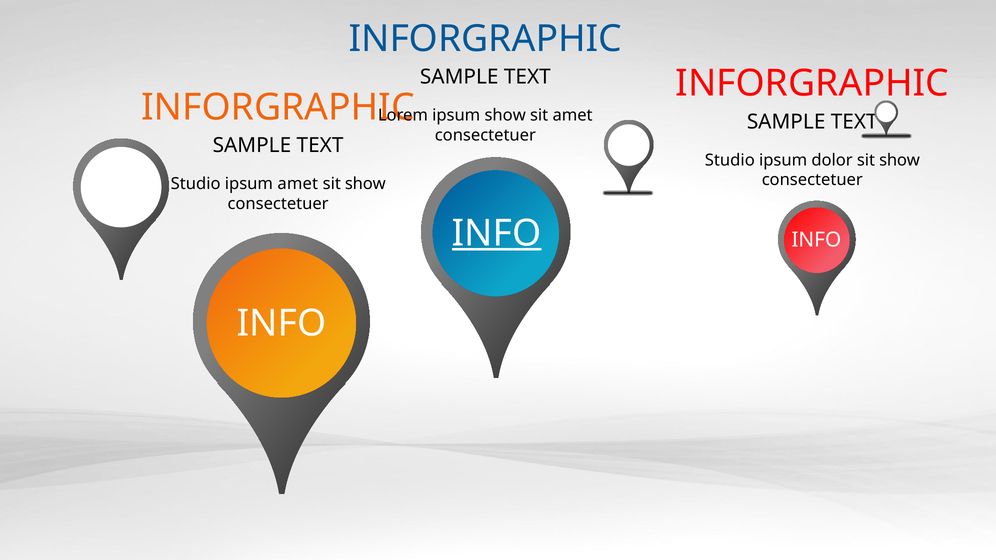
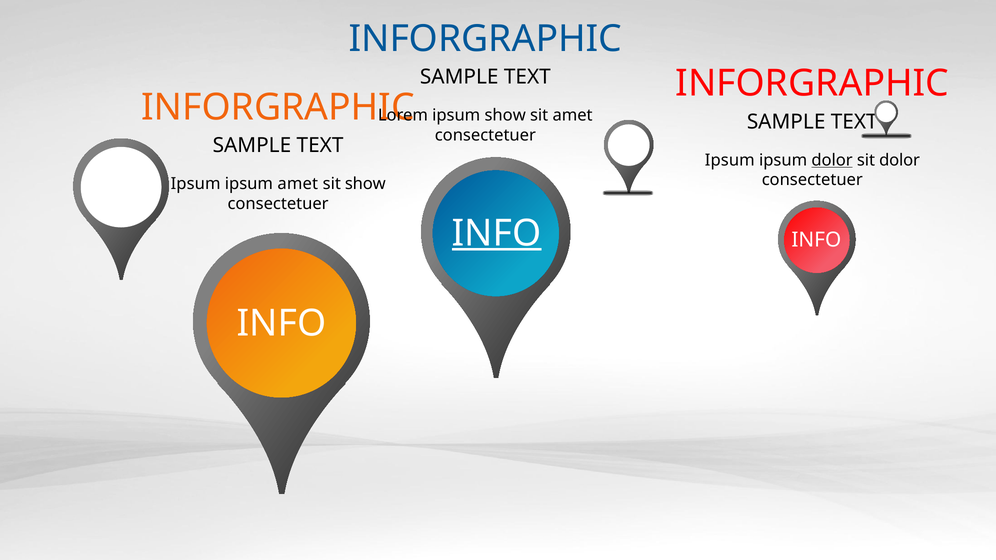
Studio at (730, 160): Studio -> Ipsum
dolor at (832, 160) underline: none -> present
show at (900, 160): show -> dolor
Studio at (196, 184): Studio -> Ipsum
